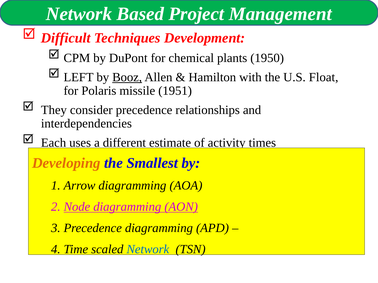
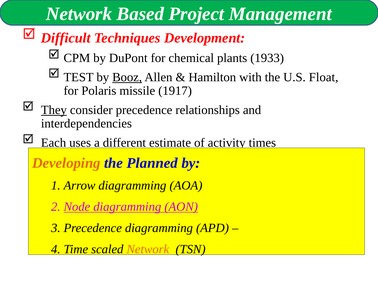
1950: 1950 -> 1933
LEFT: LEFT -> TEST
1951: 1951 -> 1917
They underline: none -> present
Smallest: Smallest -> Planned
Network at (148, 250) colour: blue -> orange
